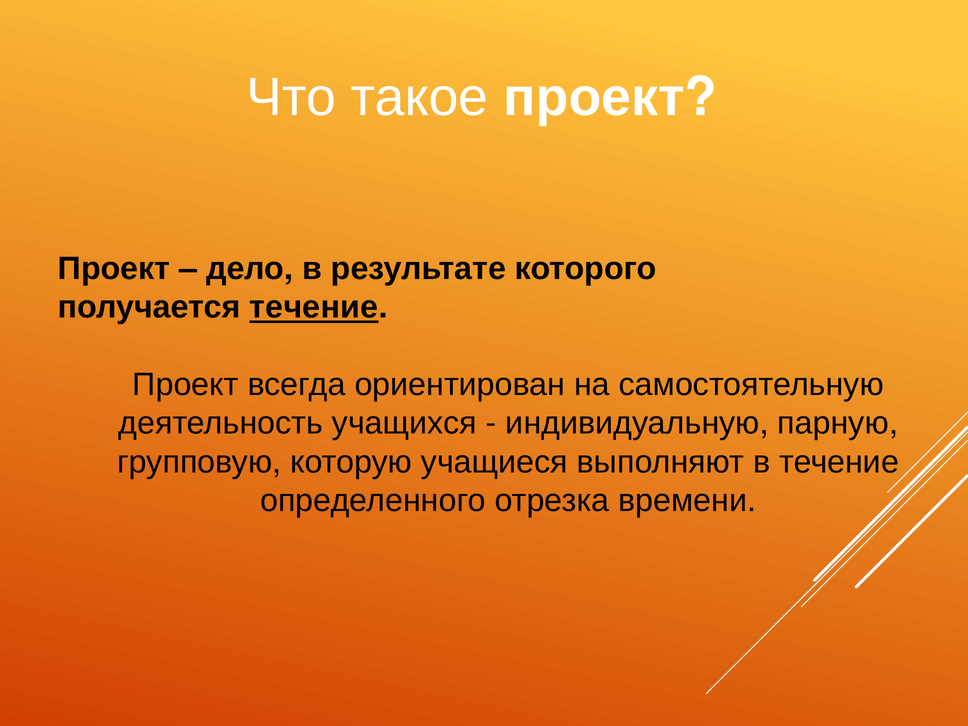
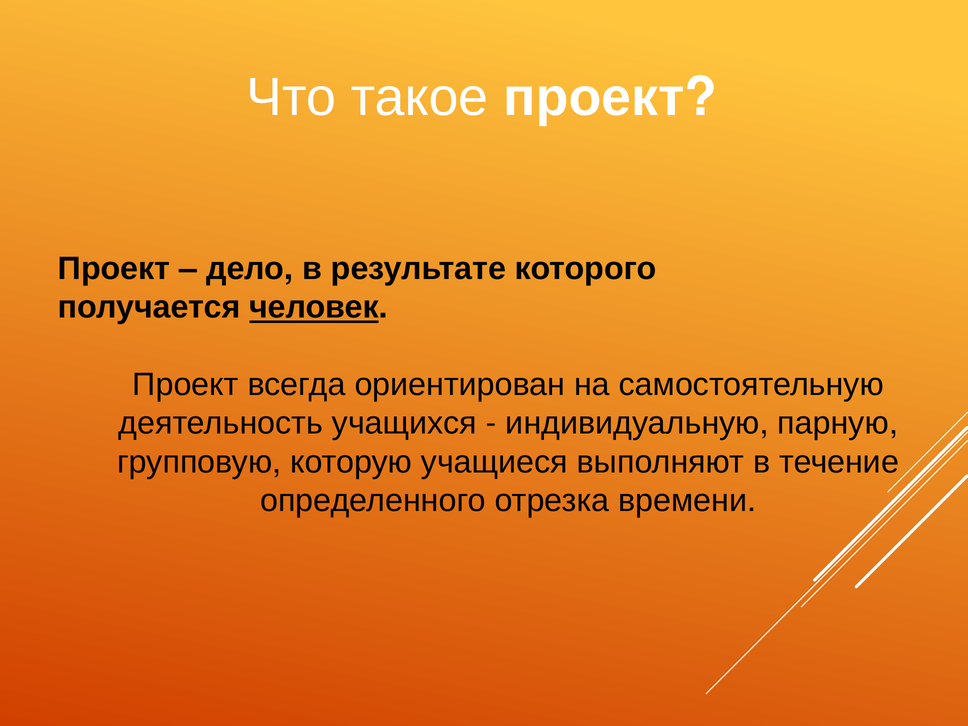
получается течение: течение -> человек
